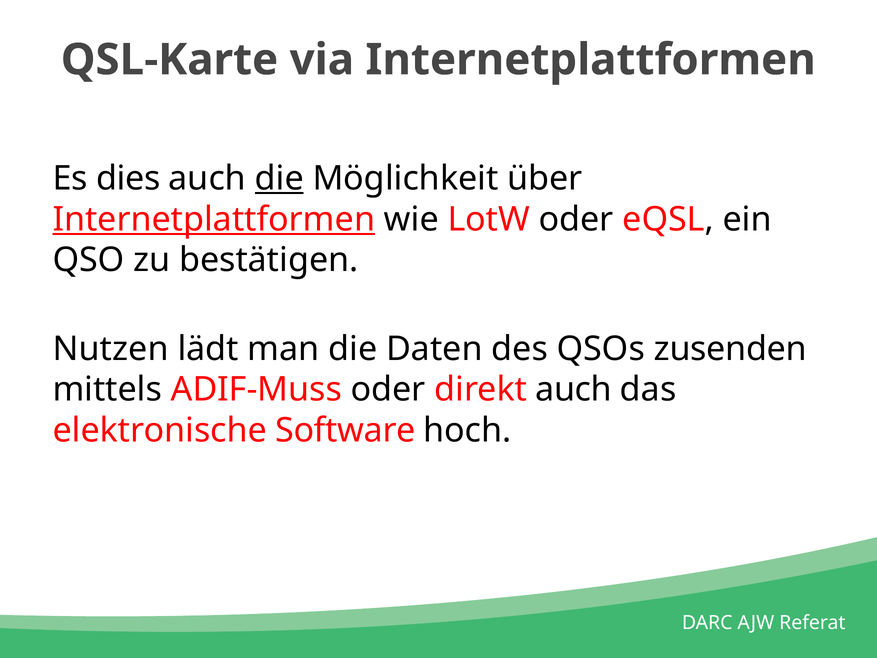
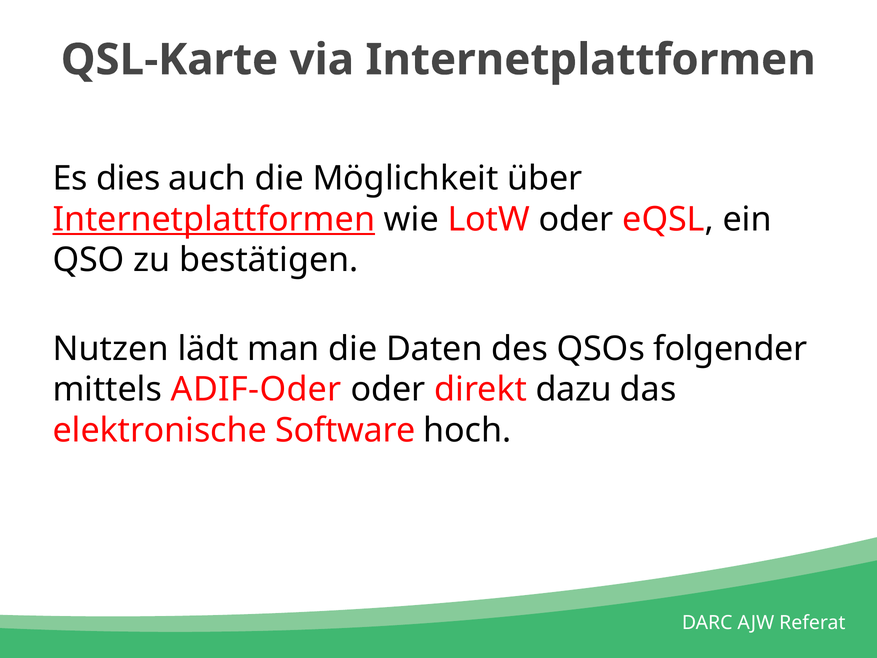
die at (279, 178) underline: present -> none
zusenden: zusenden -> folgender
ADIF-Muss: ADIF-Muss -> ADIF-Oder
direkt auch: auch -> dazu
